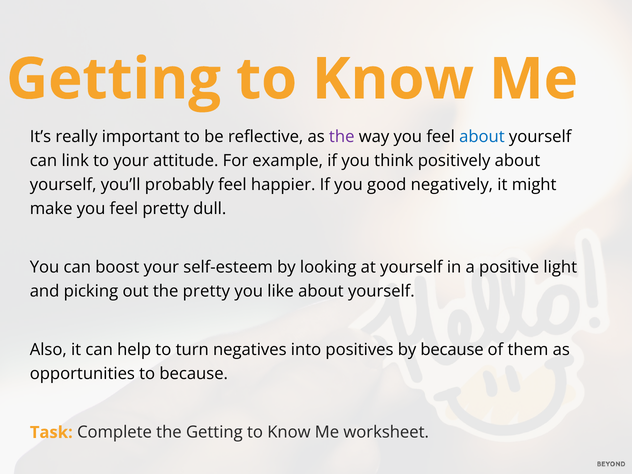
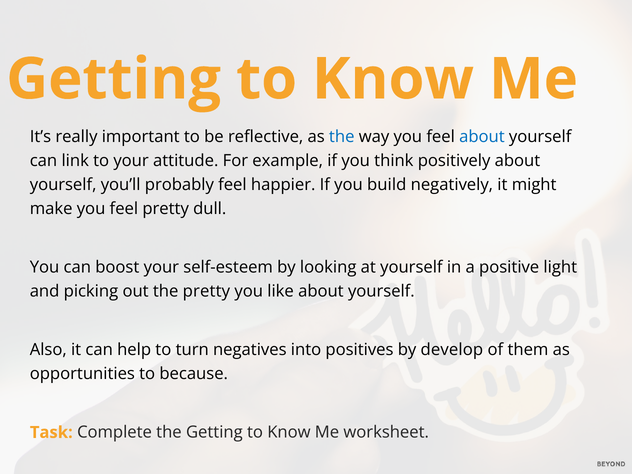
the at (342, 137) colour: purple -> blue
good: good -> build
by because: because -> develop
